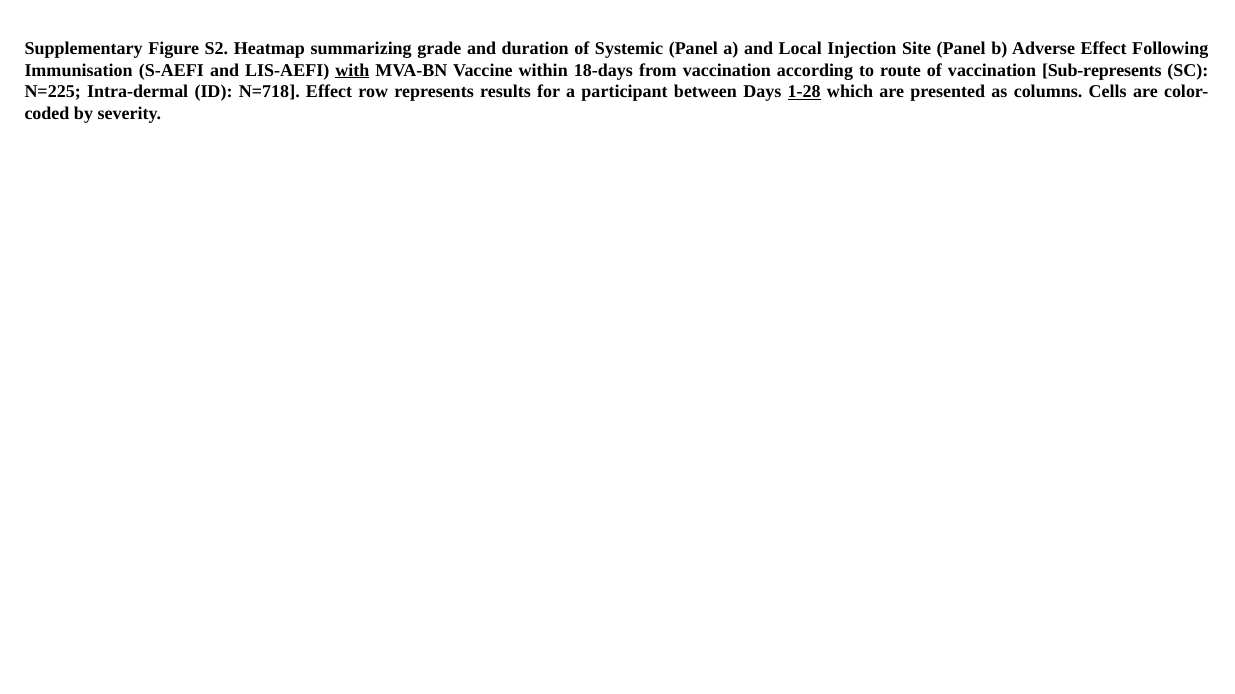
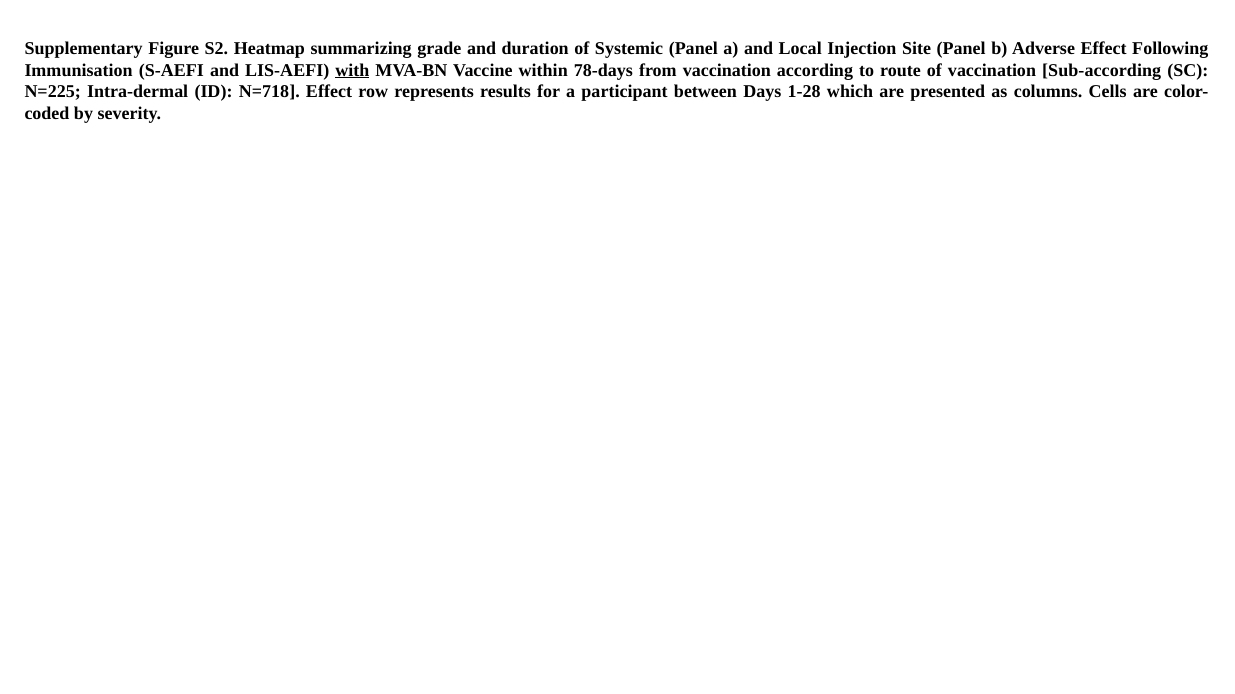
18-days: 18-days -> 78-days
Sub-represents: Sub-represents -> Sub-according
1-28 underline: present -> none
